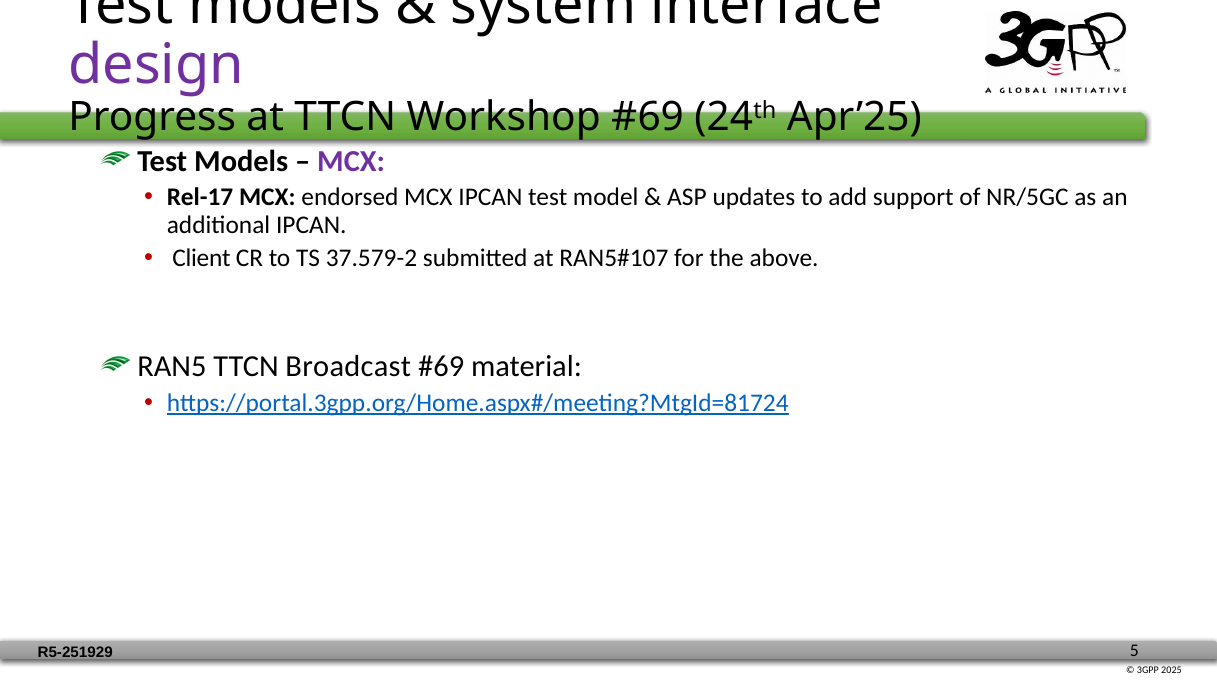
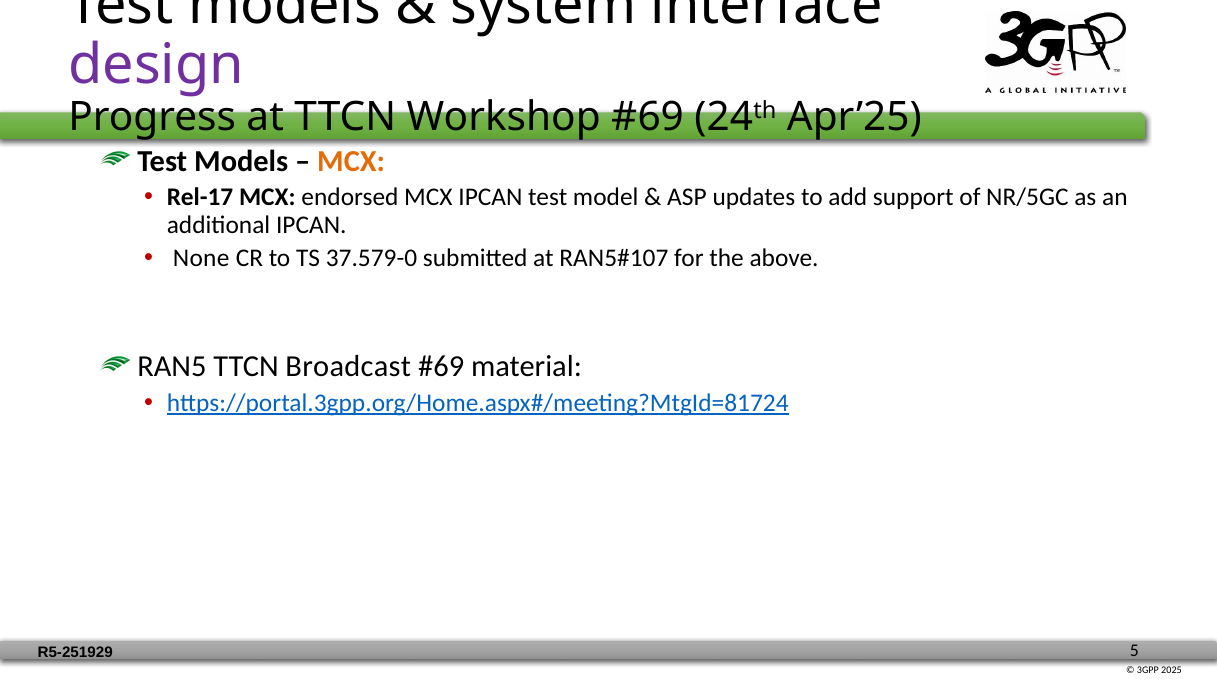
MCX at (351, 161) colour: purple -> orange
Client: Client -> None
37.579-2: 37.579-2 -> 37.579-0
